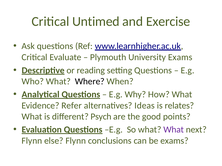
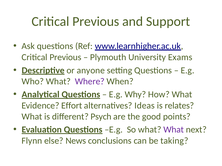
Untimed at (96, 21): Untimed -> Previous
Exercise: Exercise -> Support
Evaluate at (65, 57): Evaluate -> Previous
reading: reading -> anyone
Where colour: black -> purple
Refer: Refer -> Effort
else Flynn: Flynn -> News
be exams: exams -> taking
